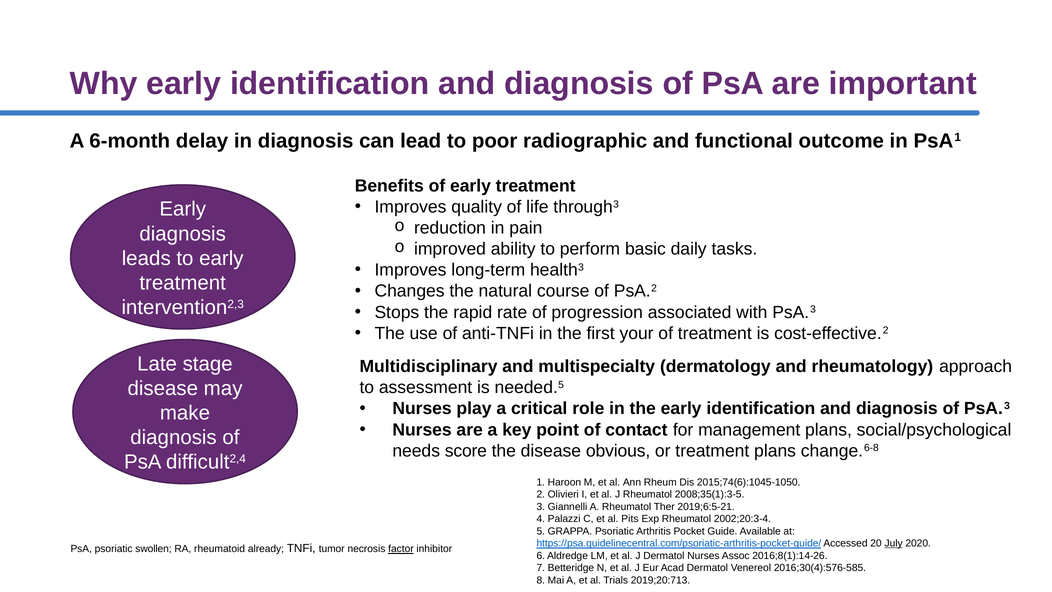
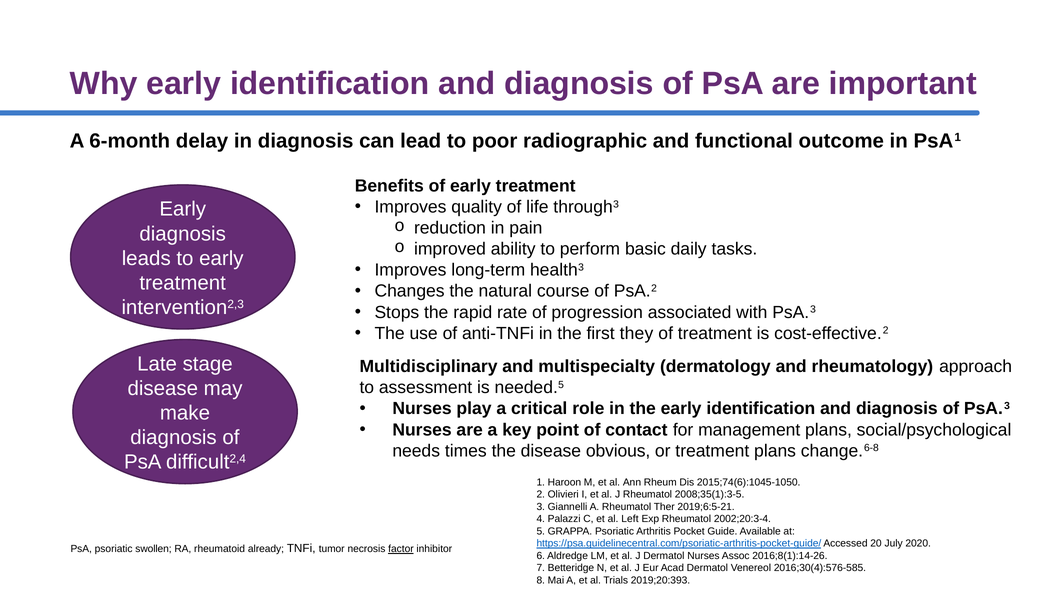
your: your -> they
score: score -> times
Pits: Pits -> Left
July underline: present -> none
2019;20:713: 2019;20:713 -> 2019;20:393
